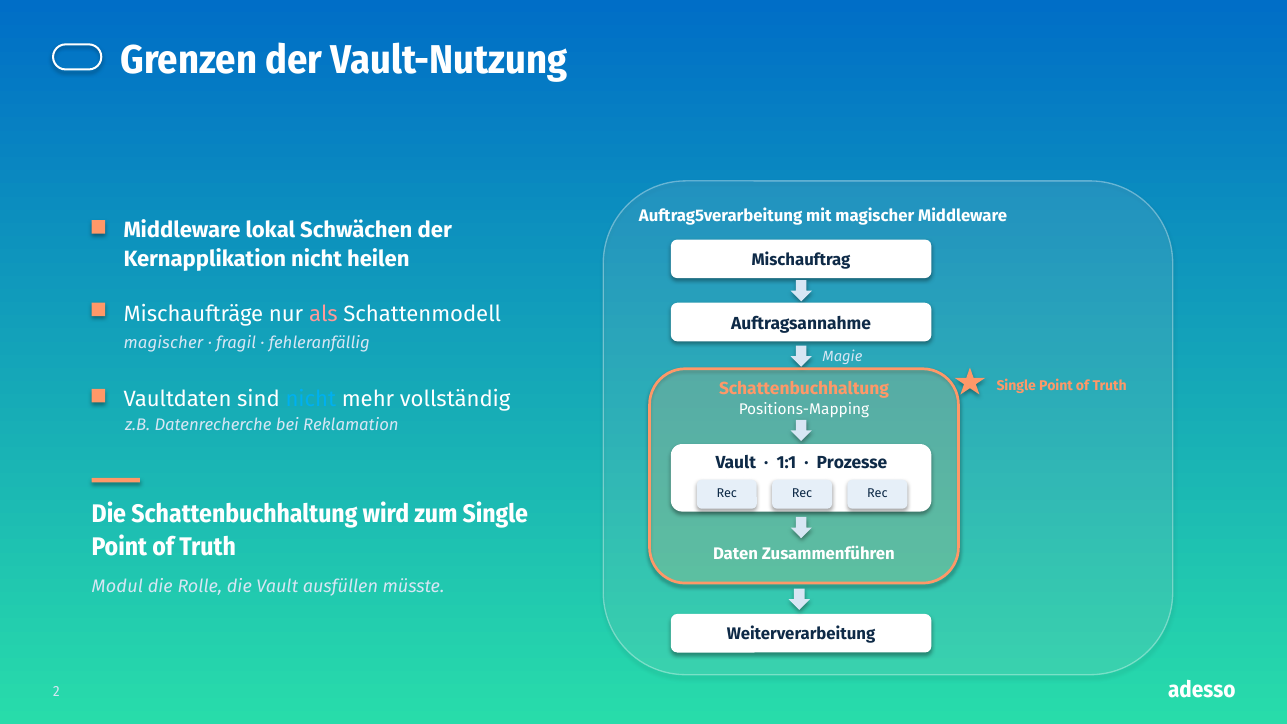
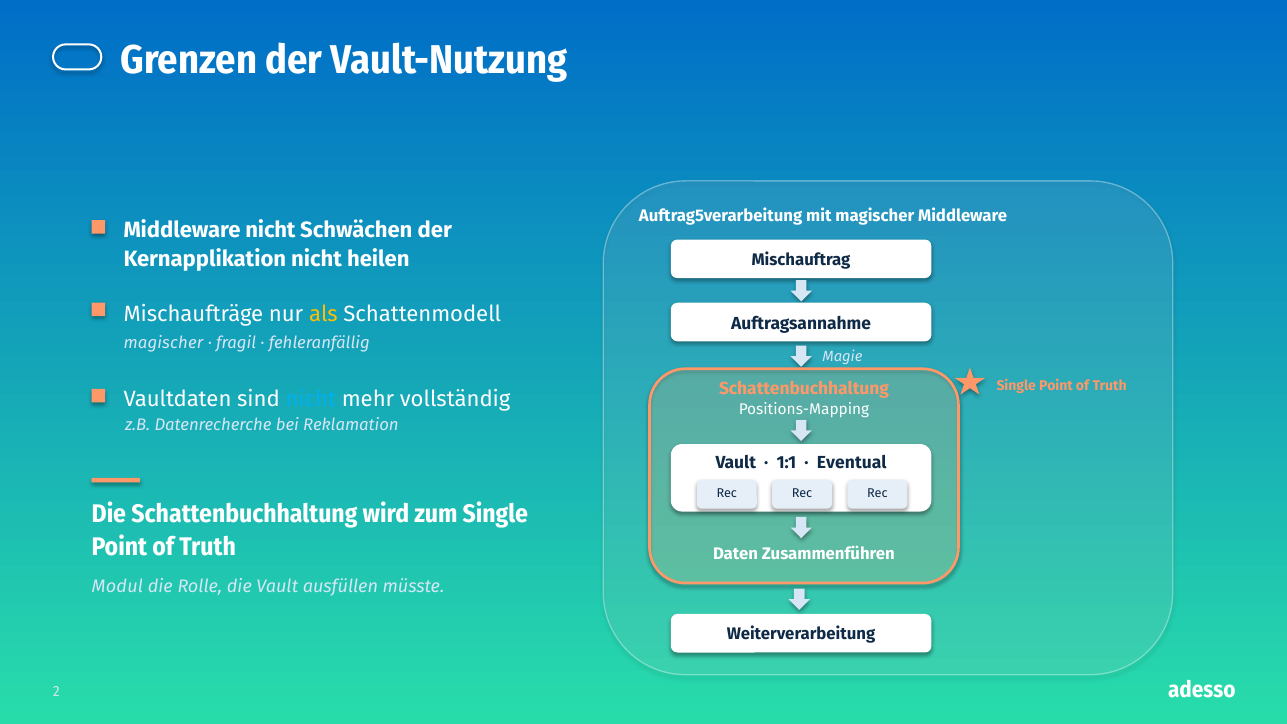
Middleware lokal: lokal -> nicht
als colour: pink -> yellow
Prozesse: Prozesse -> Eventual
